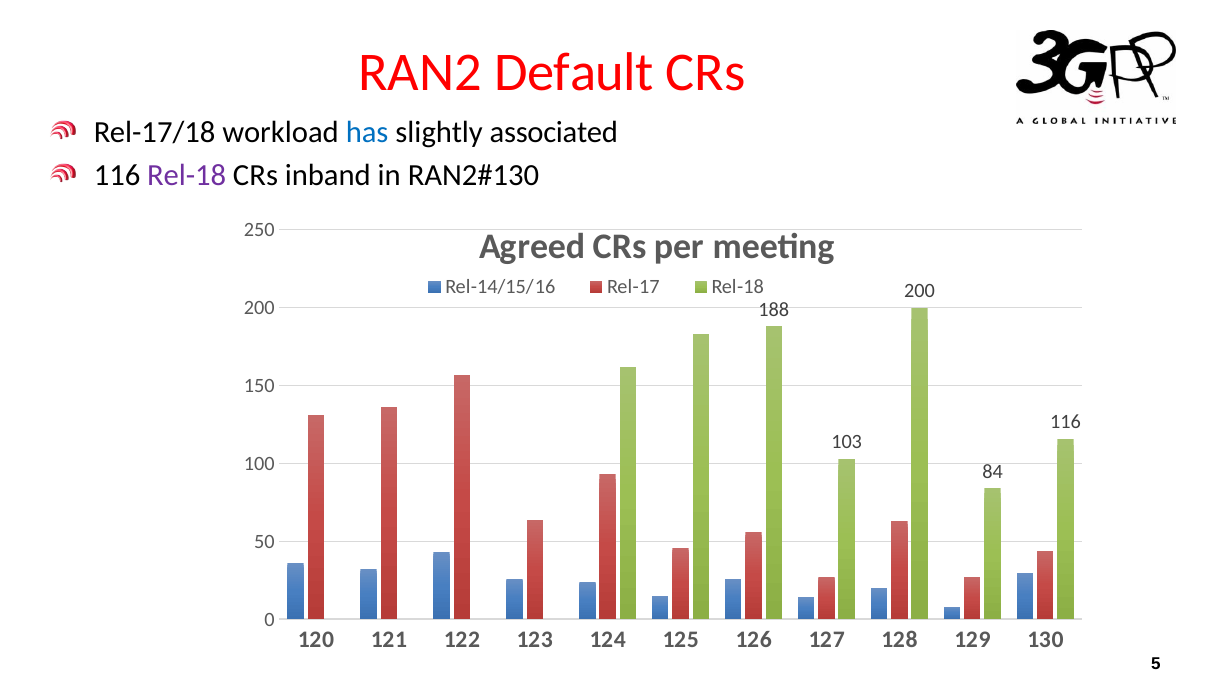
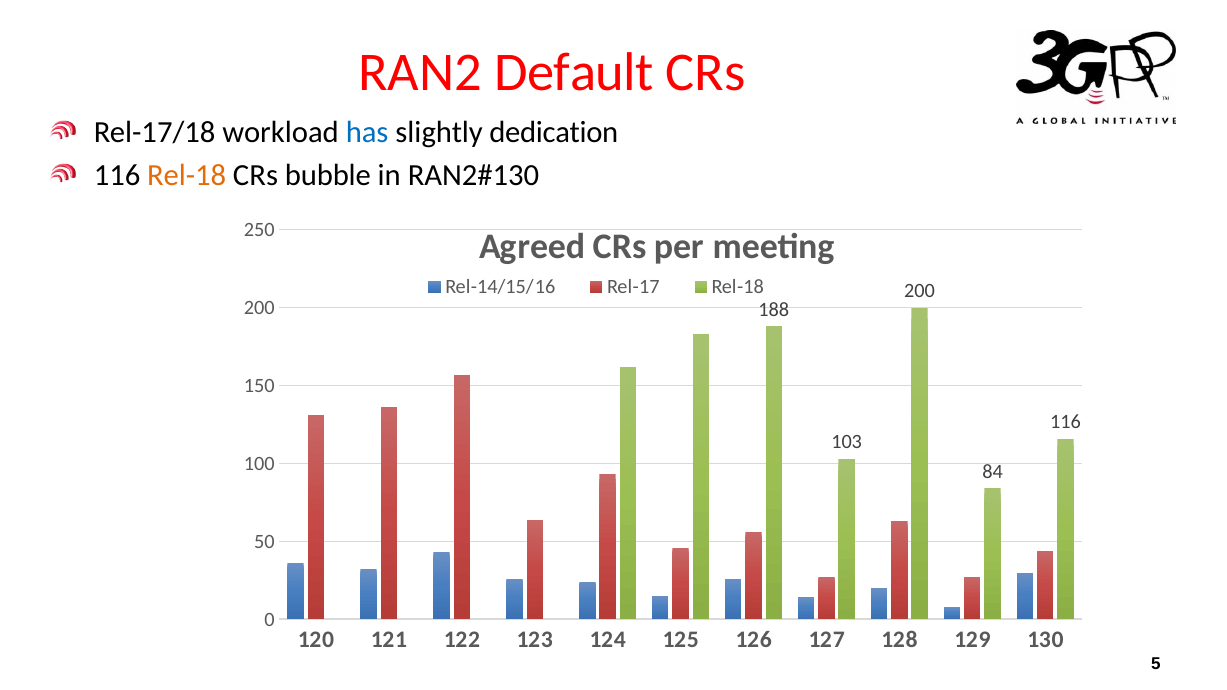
associated: associated -> dedication
Rel-18 at (187, 175) colour: purple -> orange
inband: inband -> bubble
